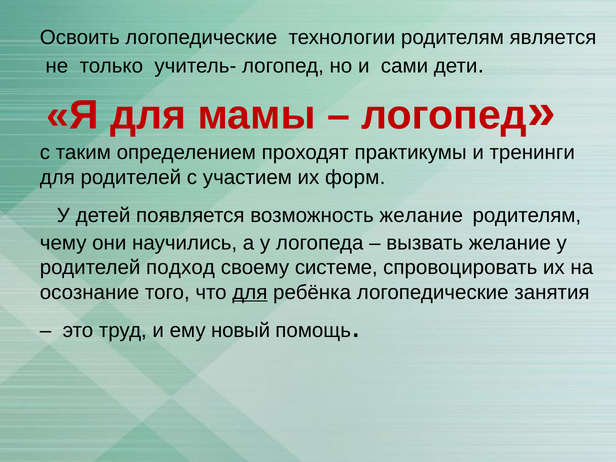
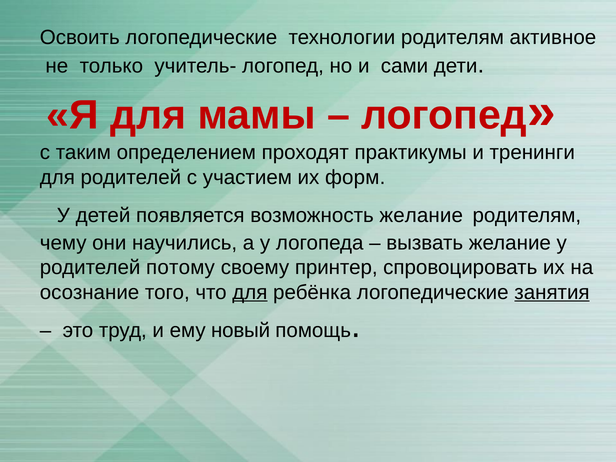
является: является -> активное
подход: подход -> потому
системе: системе -> принтер
занятия underline: none -> present
